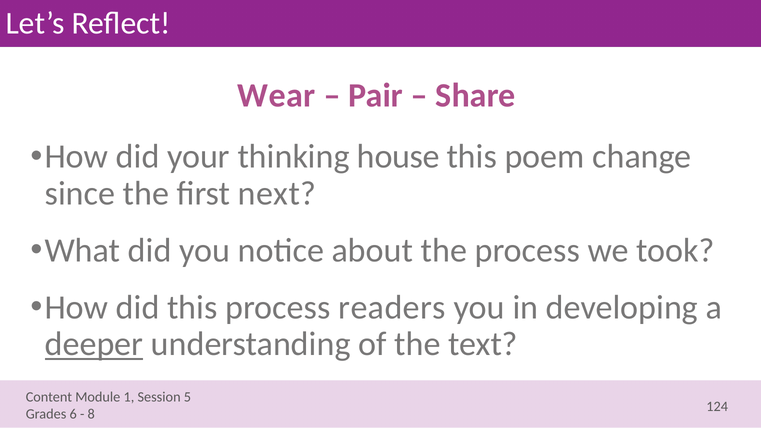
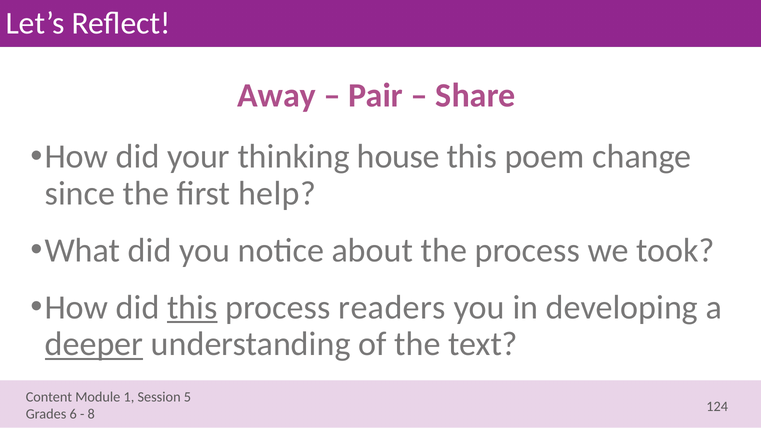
Wear: Wear -> Away
next: next -> help
this at (192, 307) underline: none -> present
